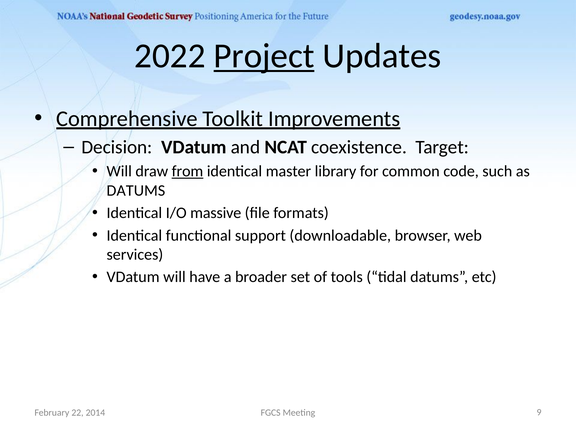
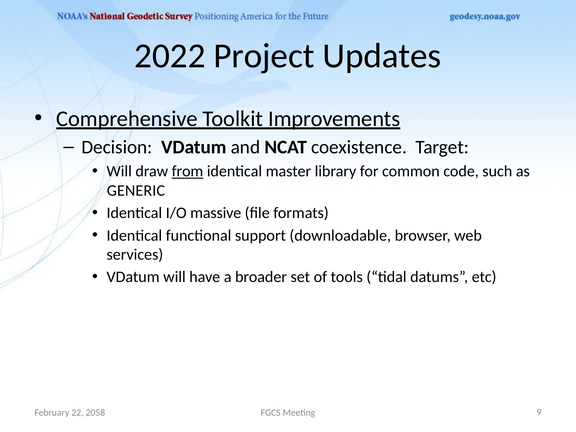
Project underline: present -> none
DATUMS at (136, 191): DATUMS -> GENERIC
2014: 2014 -> 2058
